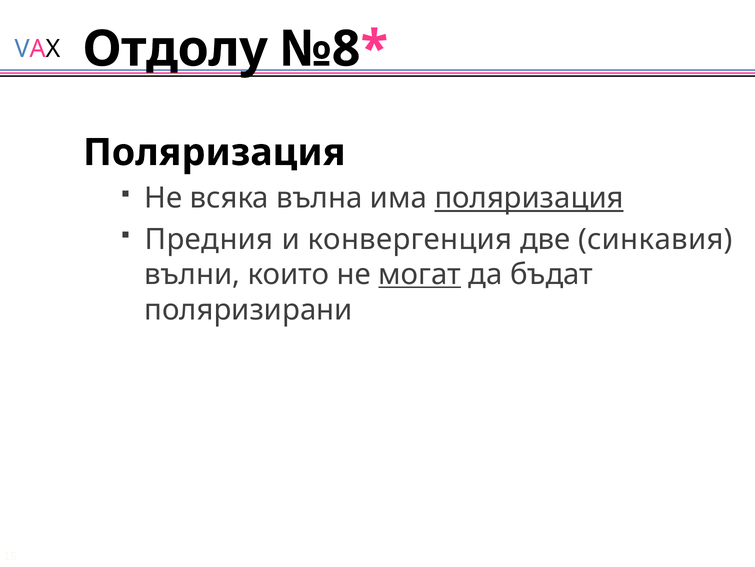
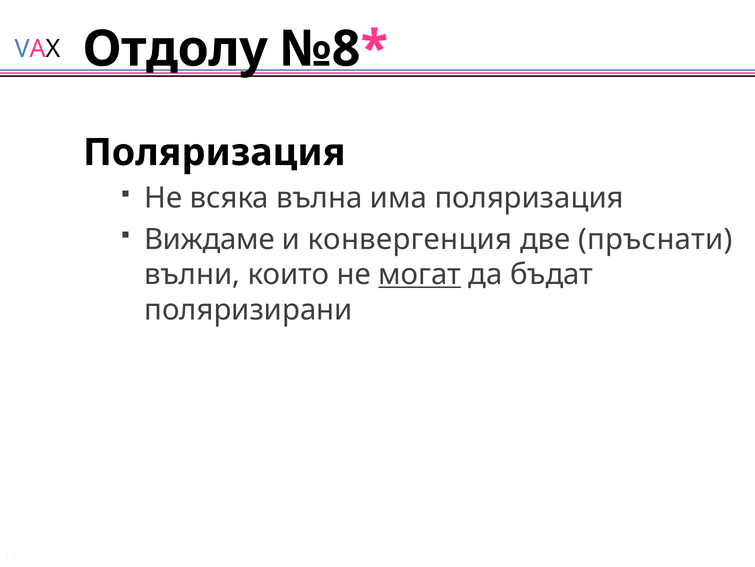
поляризация at (529, 198) underline: present -> none
Предния: Предния -> Виждаме
синкавия: синкавия -> пръснати
